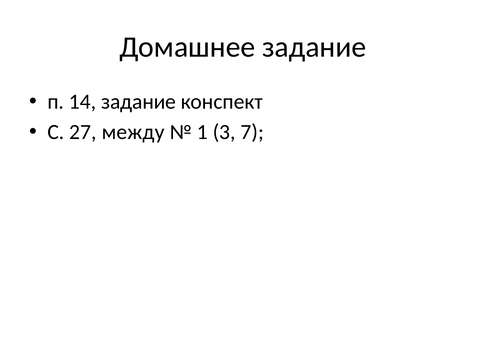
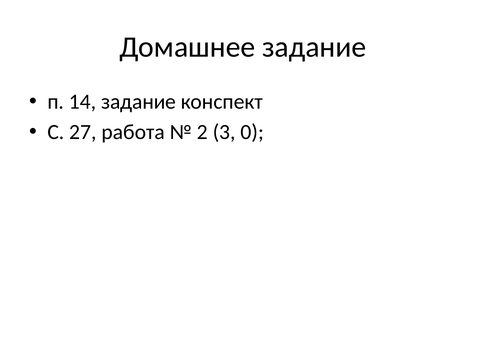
между: между -> работа
1: 1 -> 2
7: 7 -> 0
